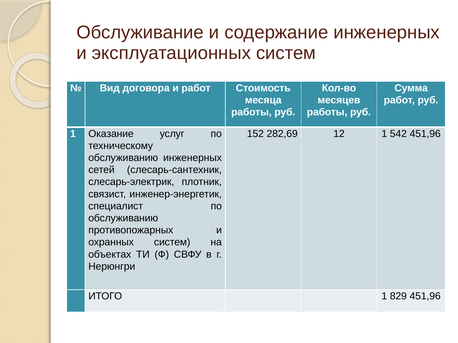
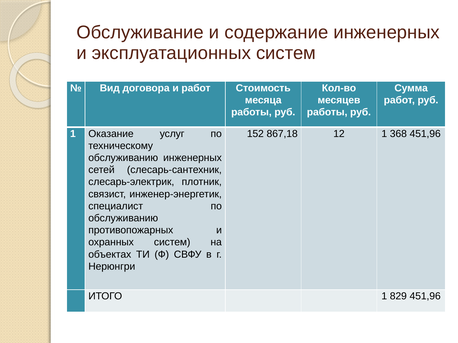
282,69: 282,69 -> 867,18
542: 542 -> 368
